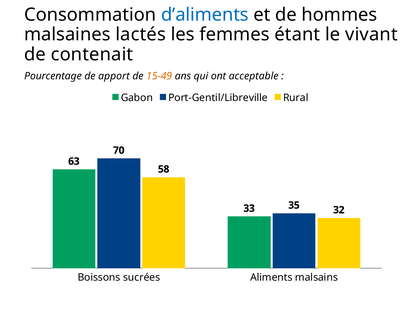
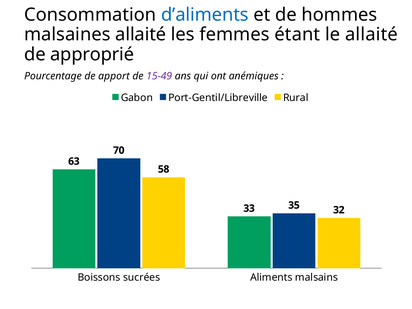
malsaines lactés: lactés -> allaité
le vivant: vivant -> allaité
contenait: contenait -> approprié
15-49 colour: orange -> purple
acceptable: acceptable -> anémiques
